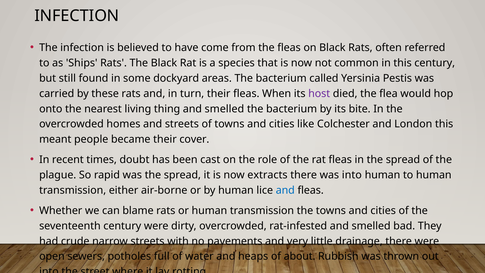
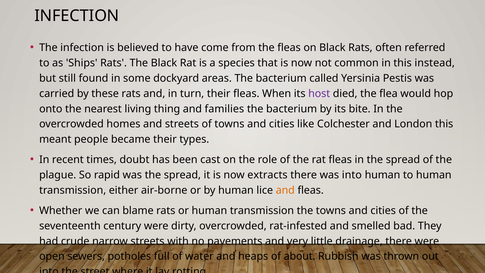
this century: century -> instead
thing and smelled: smelled -> families
cover: cover -> types
and at (285, 190) colour: blue -> orange
